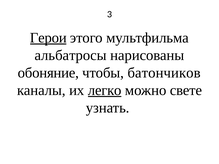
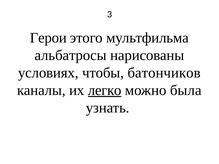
Герои underline: present -> none
обоняние: обоняние -> условиях
свете: свете -> была
